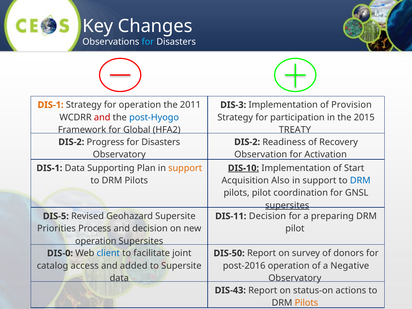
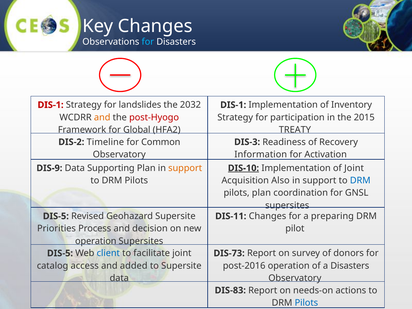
DIS‐1 at (51, 105) colour: orange -> red
for operation: operation -> landslides
2011: 2011 -> 2032
DIS-3: DIS-3 -> DIS-1
Provision: Provision -> Inventory
and at (102, 117) colour: red -> orange
post‐Hyogo colour: blue -> red
Progress: Progress -> Timeline
Disasters at (161, 142): Disasters -> Common
DIS-2: DIS-2 -> DIS-3
Observation: Observation -> Information
DIS‐1 at (49, 168): DIS‐1 -> DIS‐9
of Start: Start -> Joint
pilots pilot: pilot -> plan
supersites at (287, 205) underline: present -> none
DIS-11 Decision: Decision -> Changes
DIS‐0 at (60, 253): DIS‐0 -> DIS‐5
DIS-50: DIS-50 -> DIS-73
a Negative: Negative -> Disasters
DIS-43: DIS-43 -> DIS-83
status-on: status-on -> needs-on
Pilots at (306, 303) colour: orange -> blue
